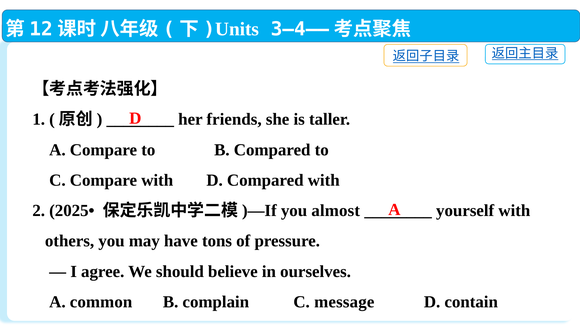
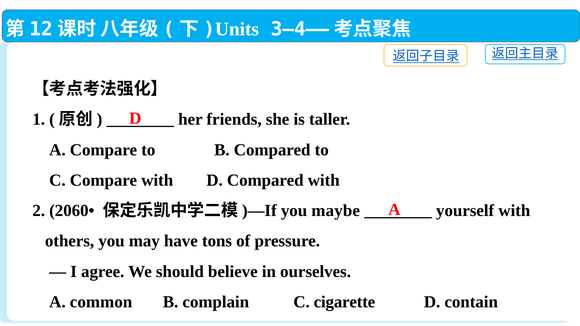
2025•: 2025• -> 2060•
almost: almost -> maybe
message: message -> cigarette
